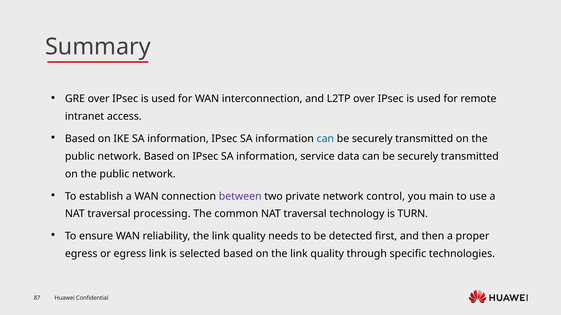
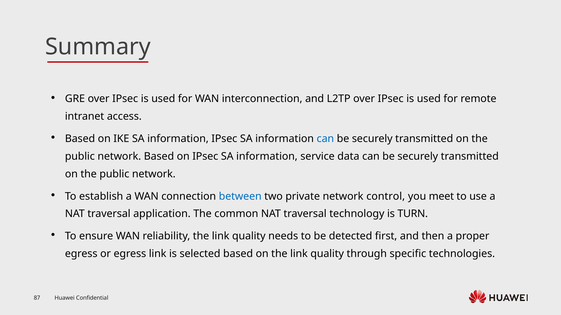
between colour: purple -> blue
main: main -> meet
processing: processing -> application
